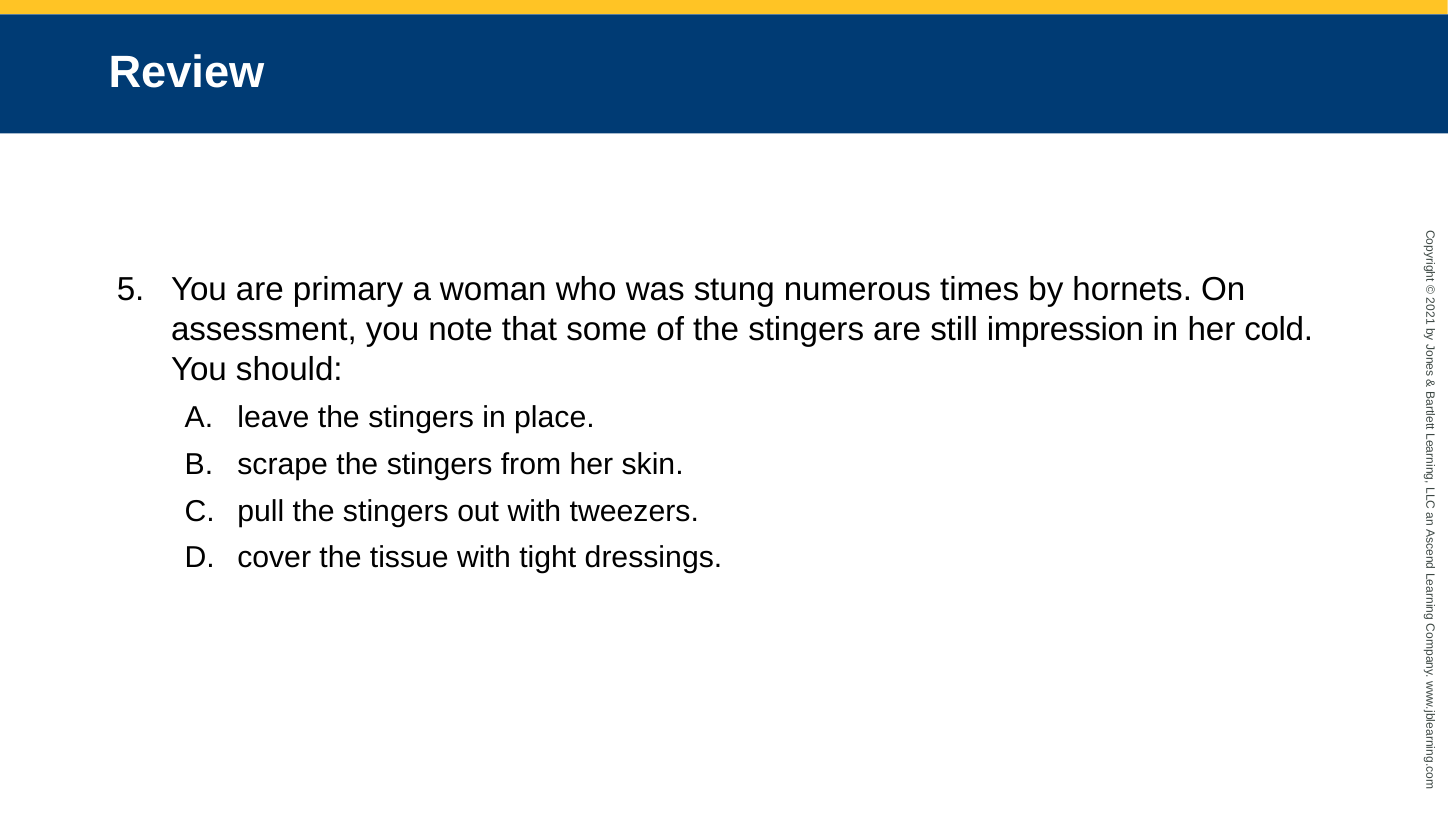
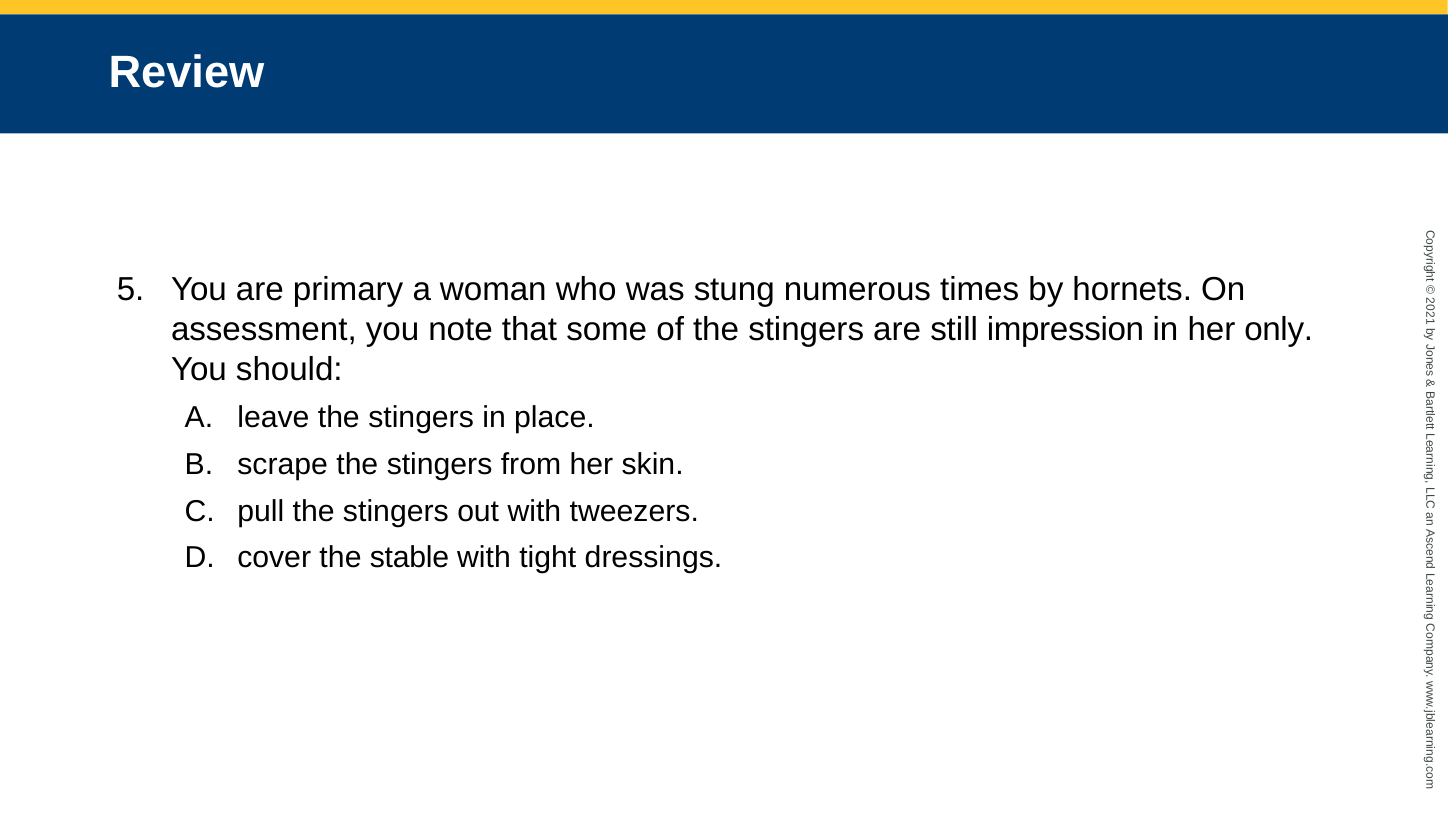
cold: cold -> only
tissue: tissue -> stable
